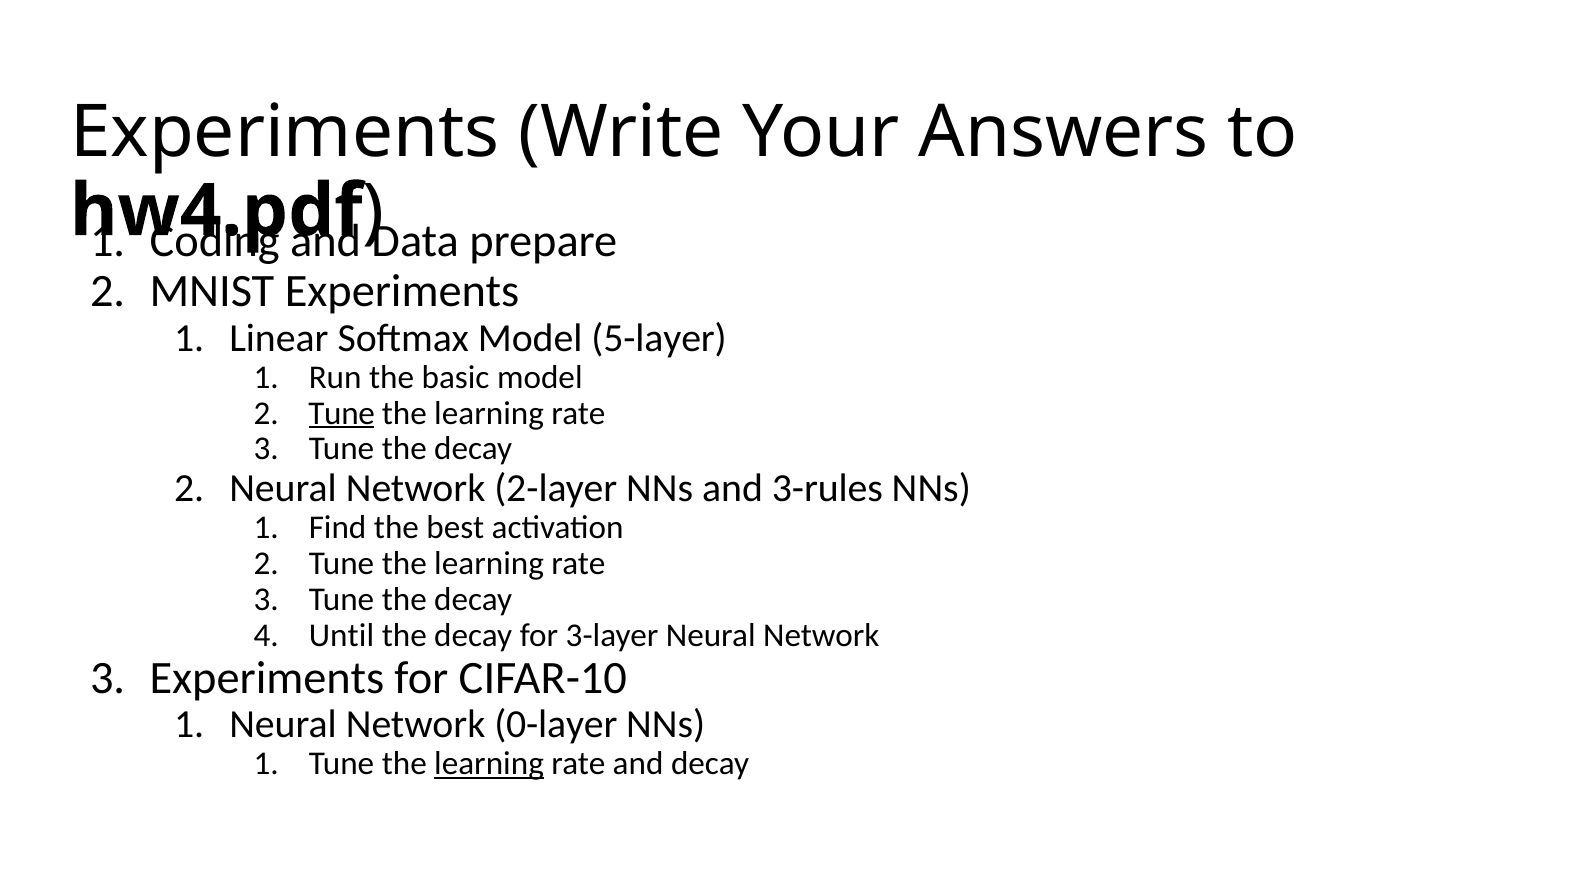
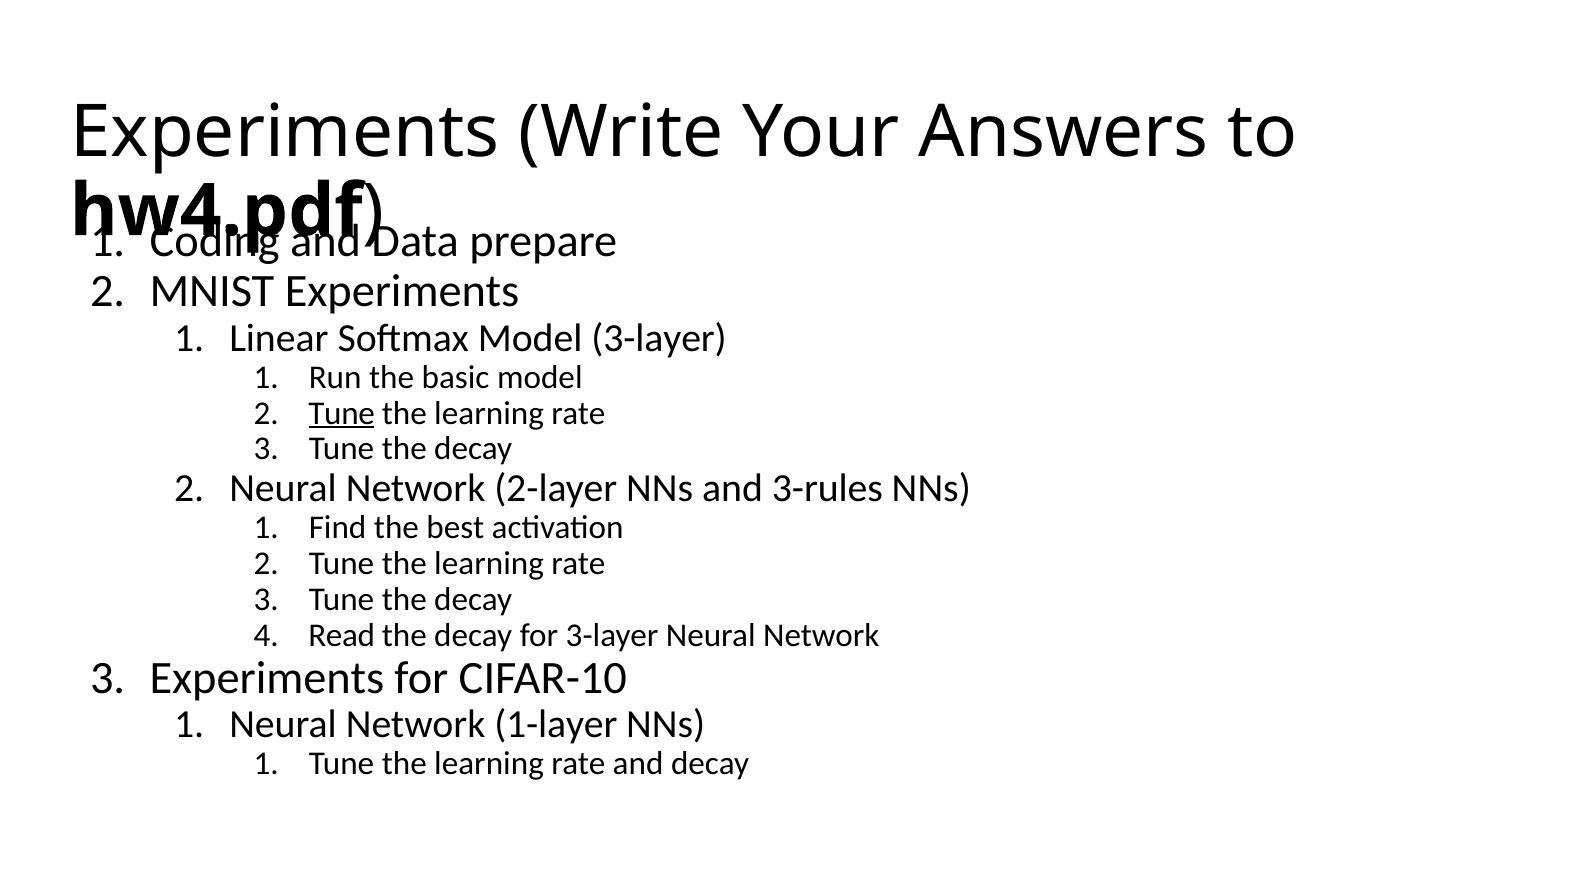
Model 5-layer: 5-layer -> 3-layer
Until: Until -> Read
0-layer: 0-layer -> 1-layer
learning at (489, 764) underline: present -> none
